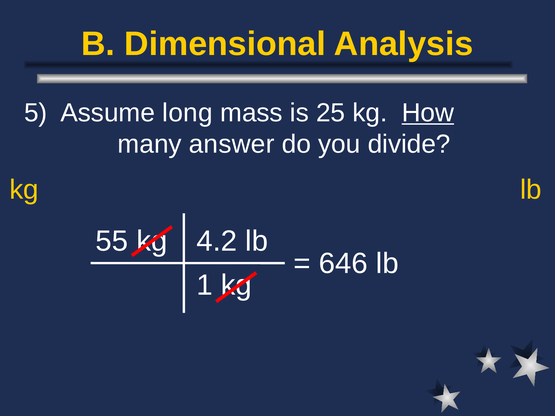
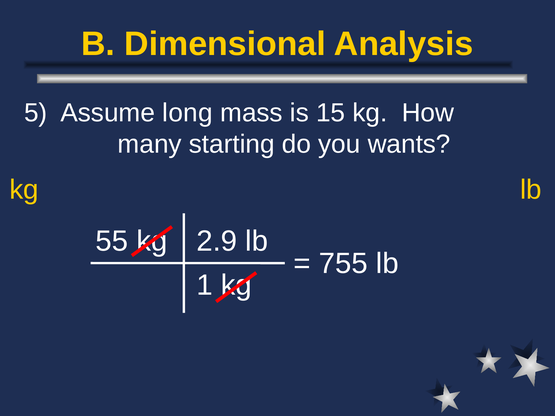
25: 25 -> 15
How underline: present -> none
answer: answer -> starting
divide: divide -> wants
4.2: 4.2 -> 2.9
646: 646 -> 755
